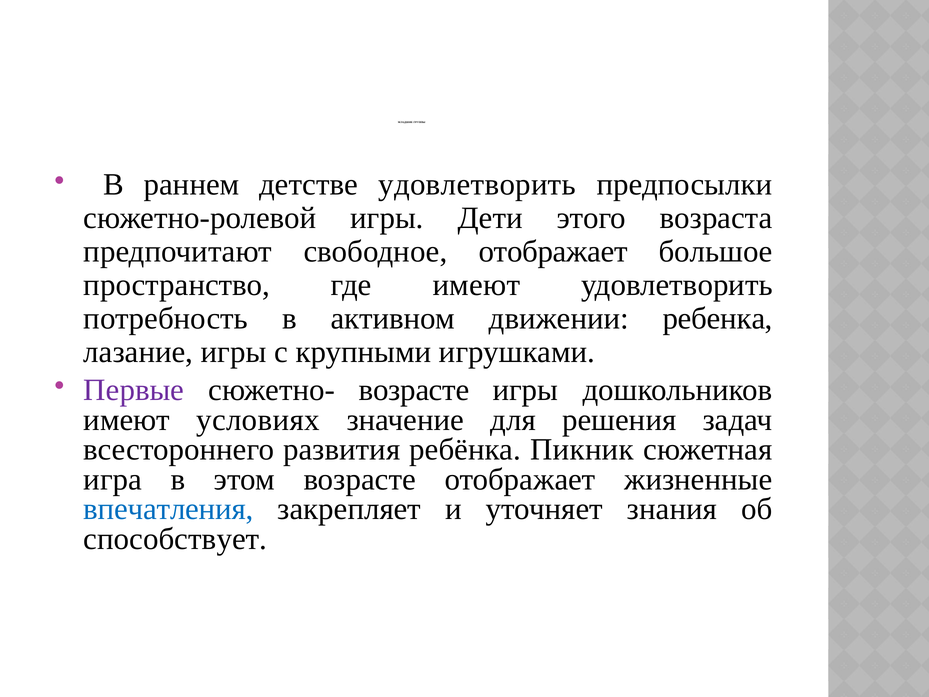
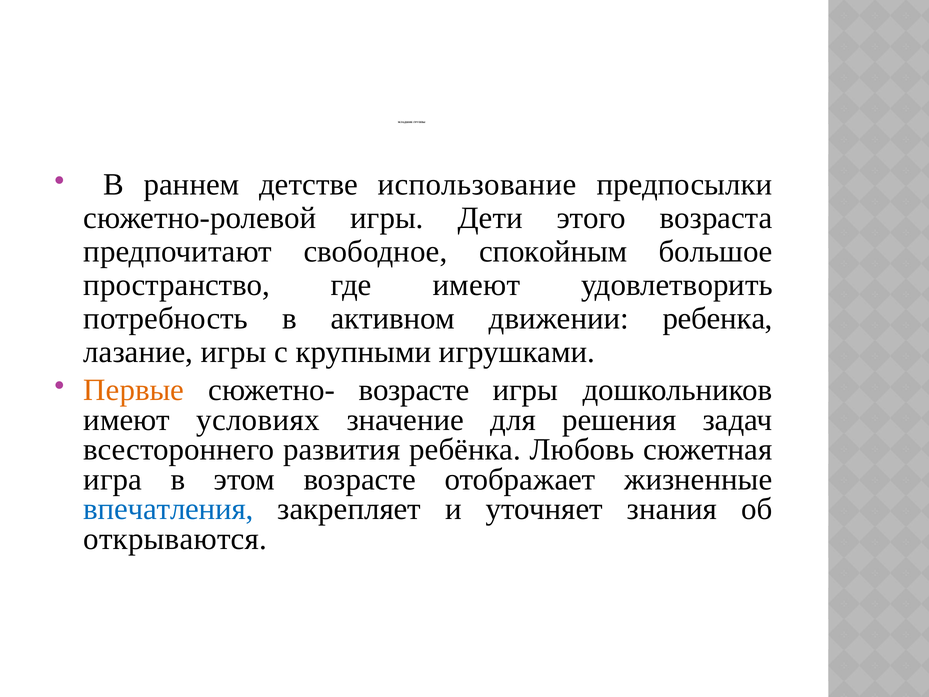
детстве удовлетворить: удовлетворить -> использование
свободное отображает: отображает -> спокойным
Первые colour: purple -> orange
Пикник: Пикник -> Любовь
способствует: способствует -> открываются
